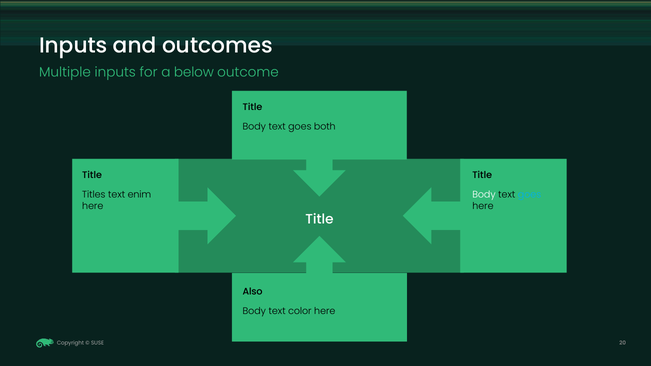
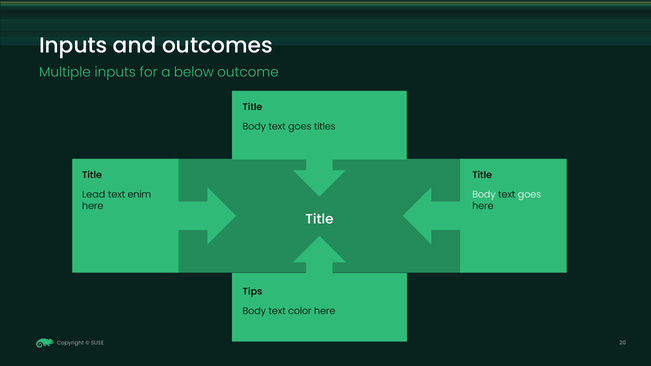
both: both -> titles
Titles: Titles -> Lead
goes at (529, 195) colour: light blue -> white
Also: Also -> Tips
